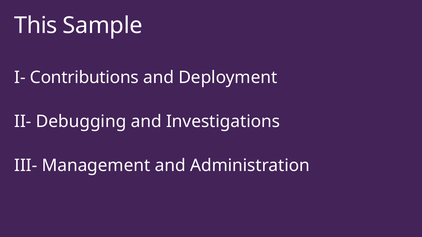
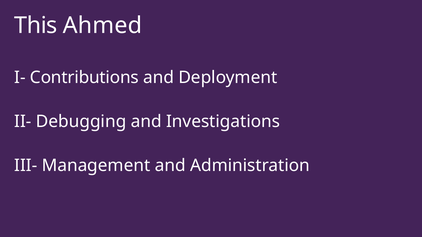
Sample: Sample -> Ahmed
